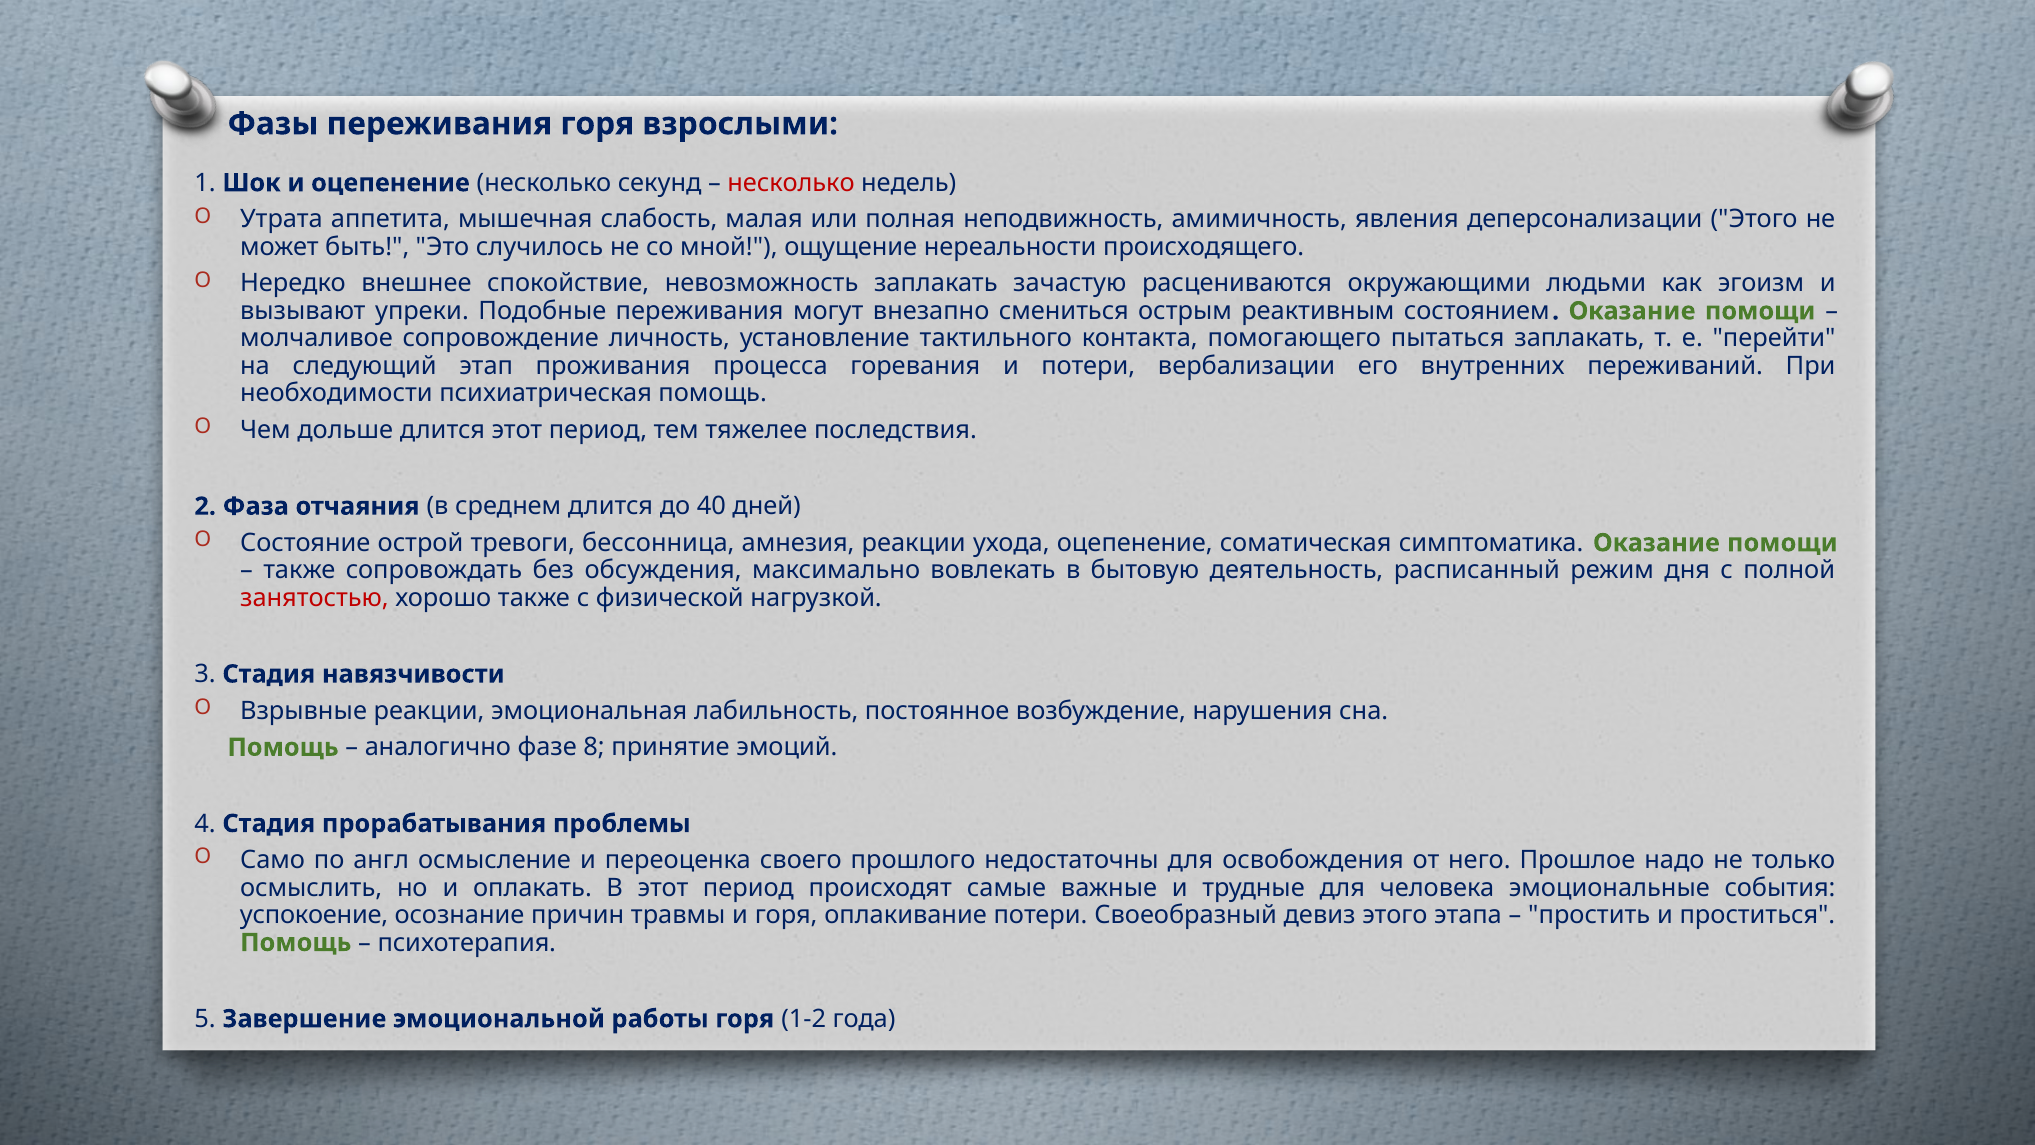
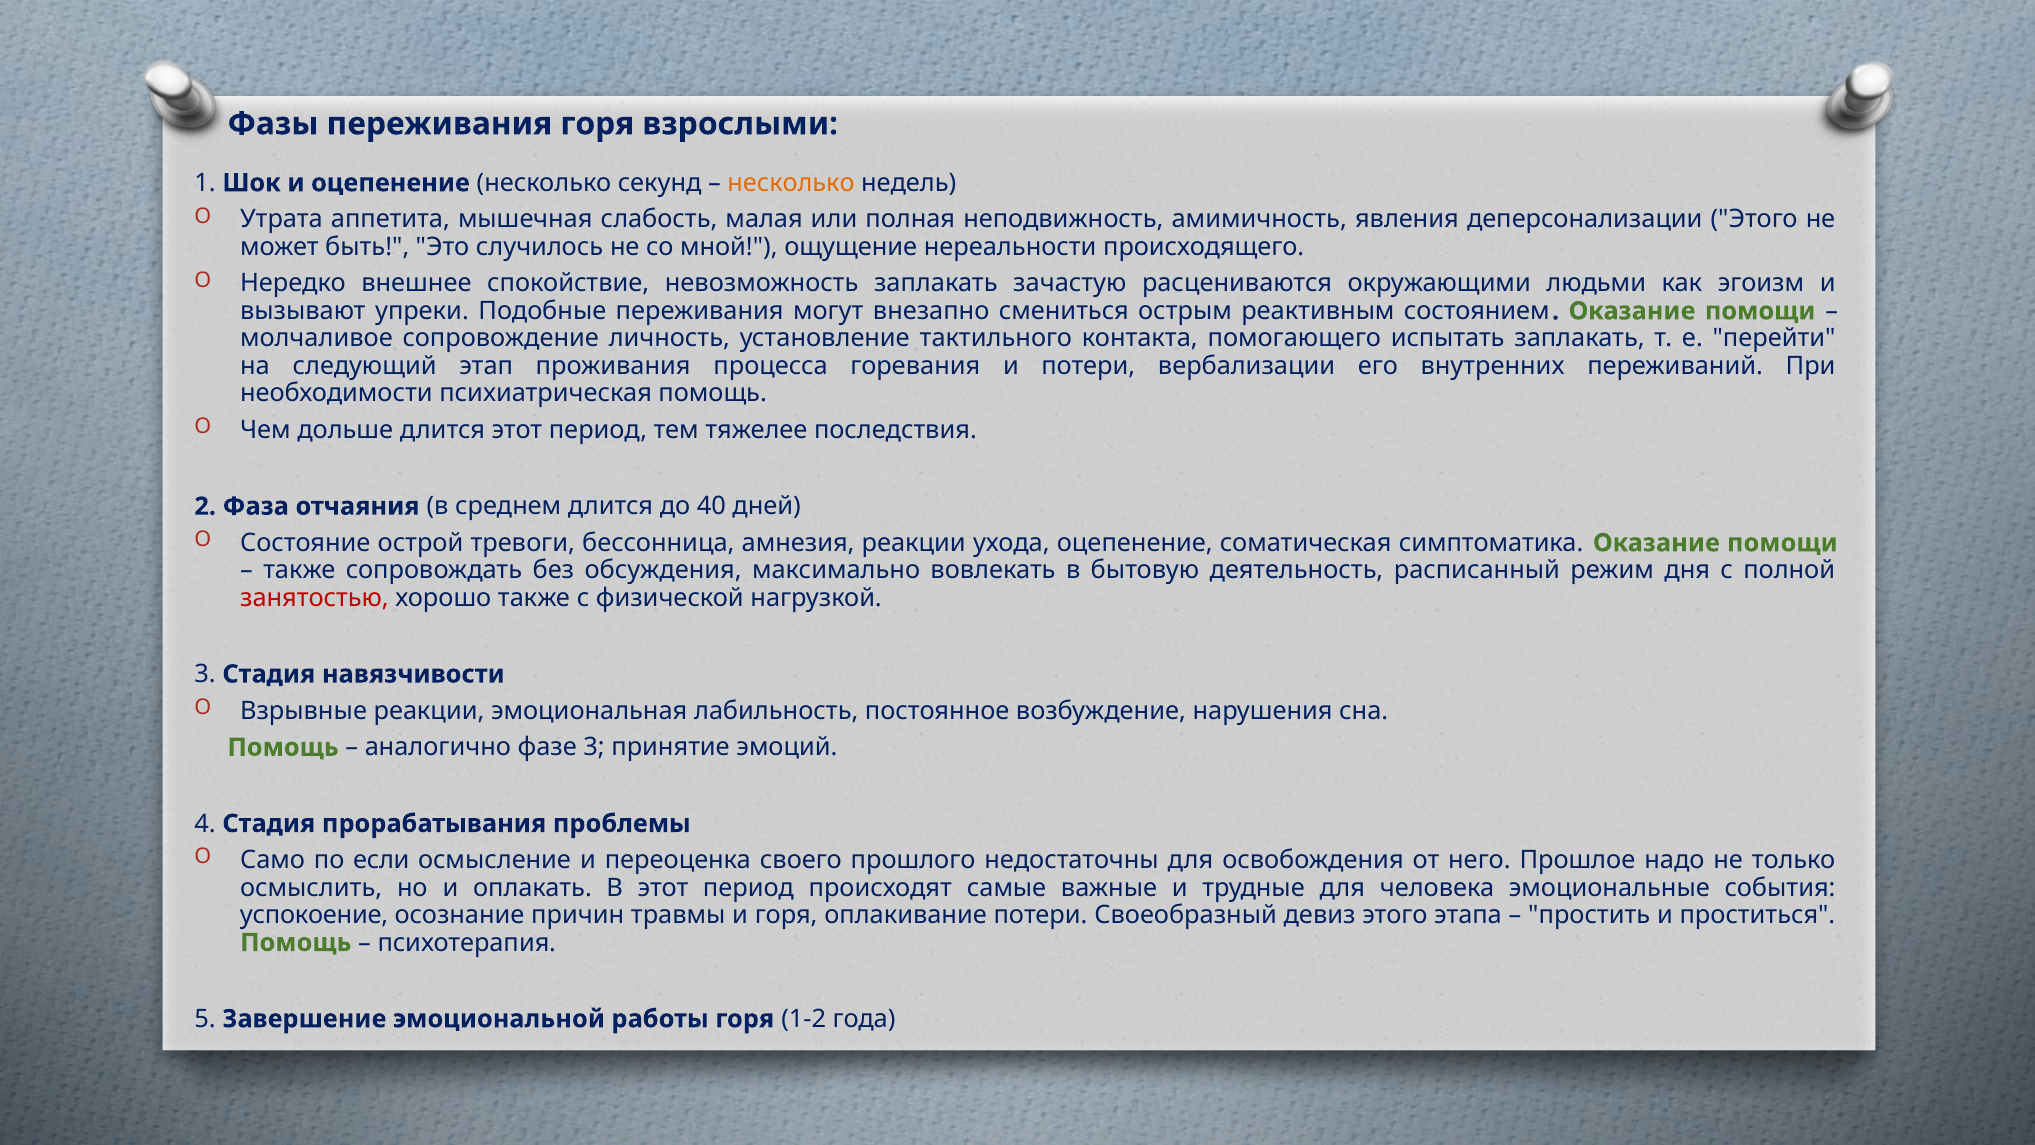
несколько at (791, 183) colour: red -> orange
пытаться: пытаться -> испытать
фазе 8: 8 -> 3
англ: англ -> если
